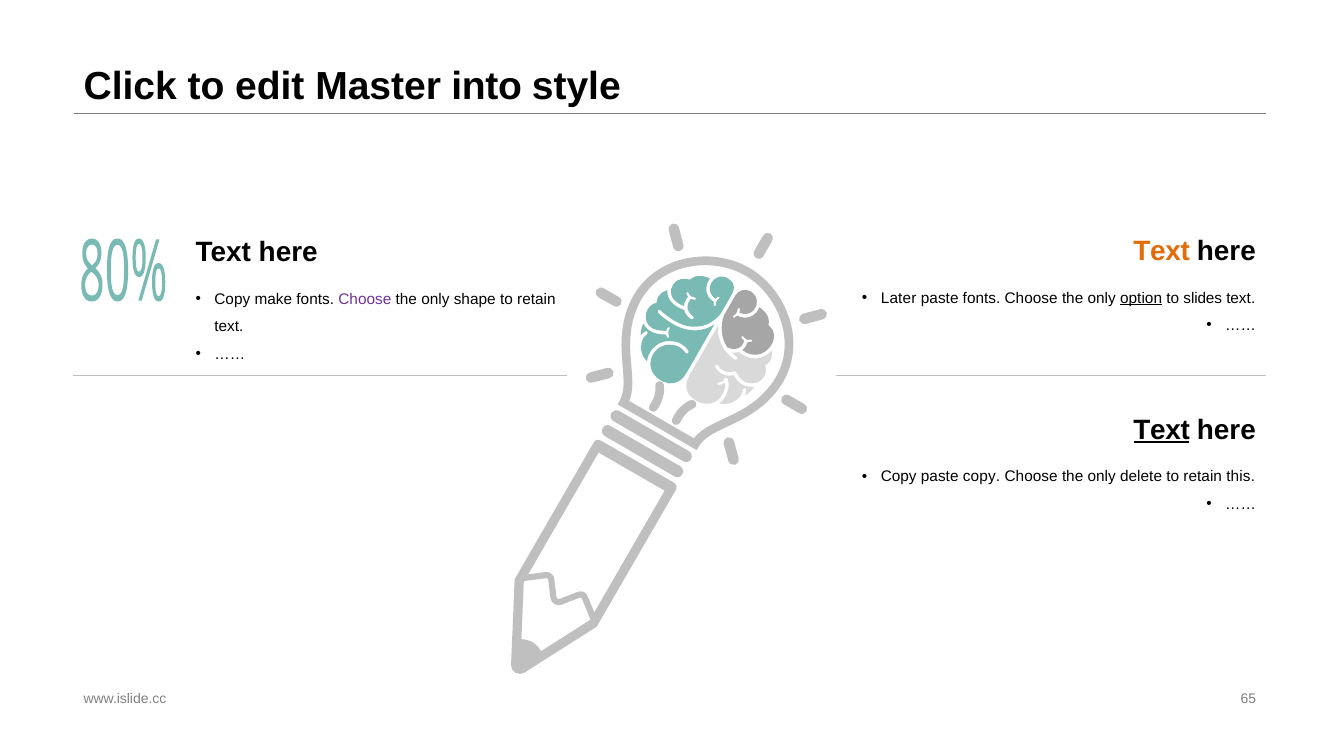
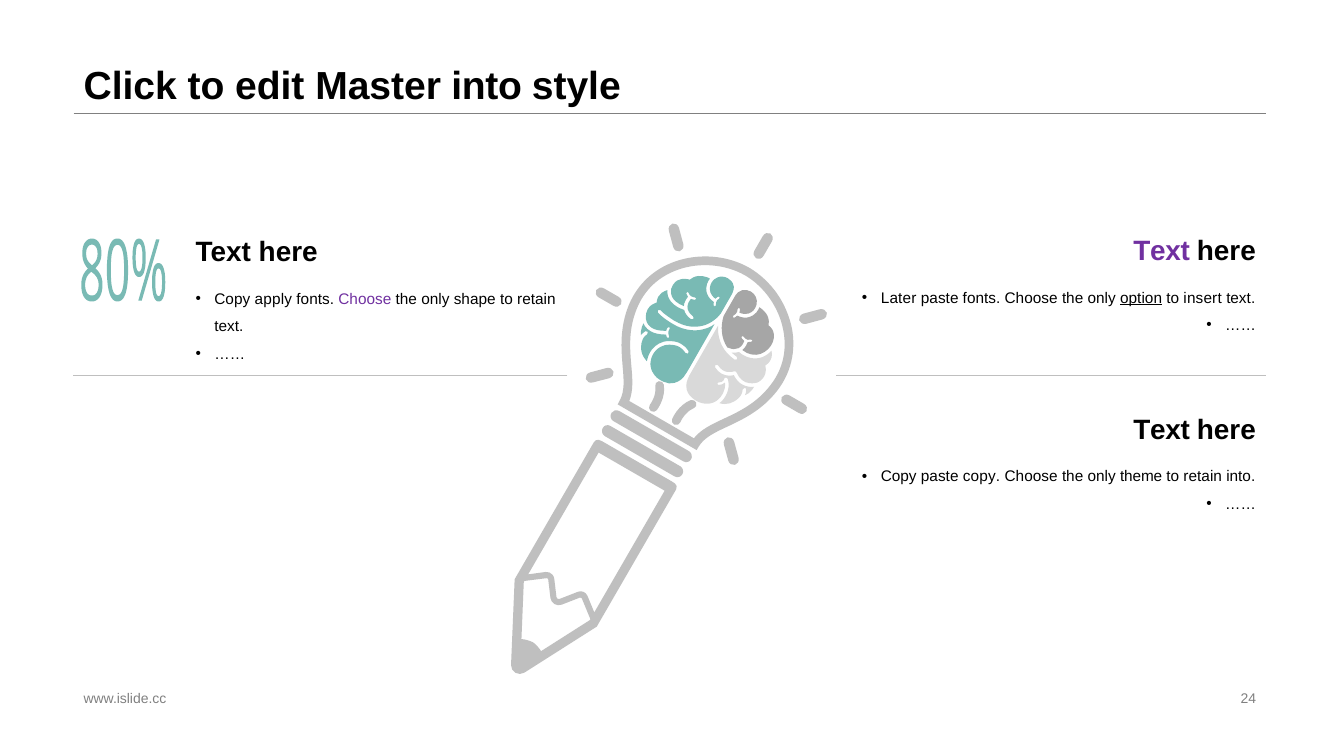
Text at (1162, 251) colour: orange -> purple
slides: slides -> insert
make: make -> apply
Text at (1162, 430) underline: present -> none
delete: delete -> theme
retain this: this -> into
65: 65 -> 24
